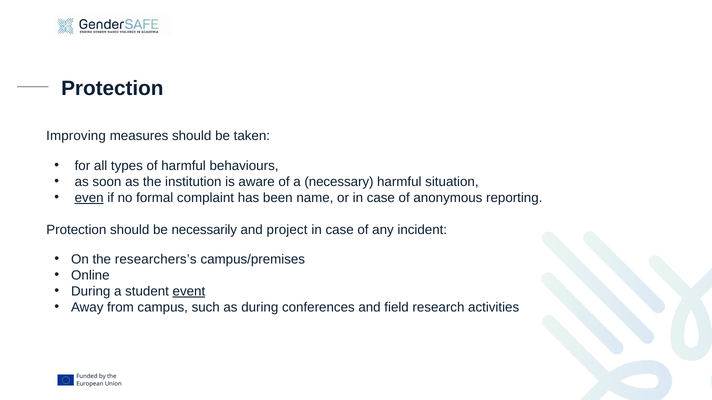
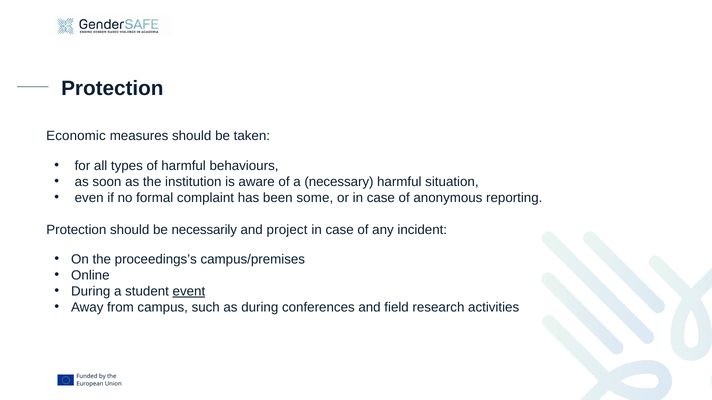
Improving: Improving -> Economic
even underline: present -> none
name: name -> some
researchers’s: researchers’s -> proceedings’s
